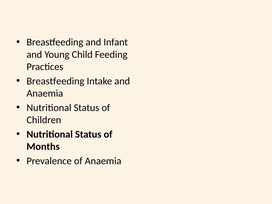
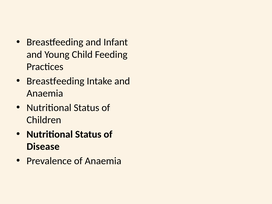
Months: Months -> Disease
